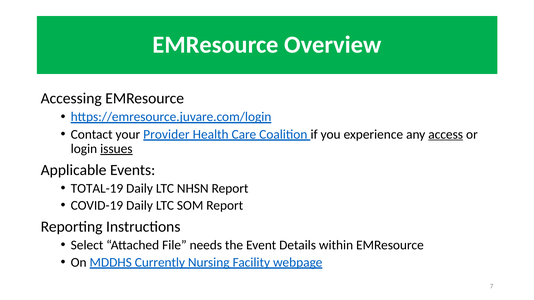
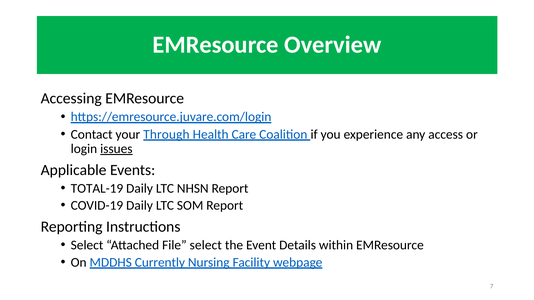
Provider: Provider -> Through
access underline: present -> none
File needs: needs -> select
